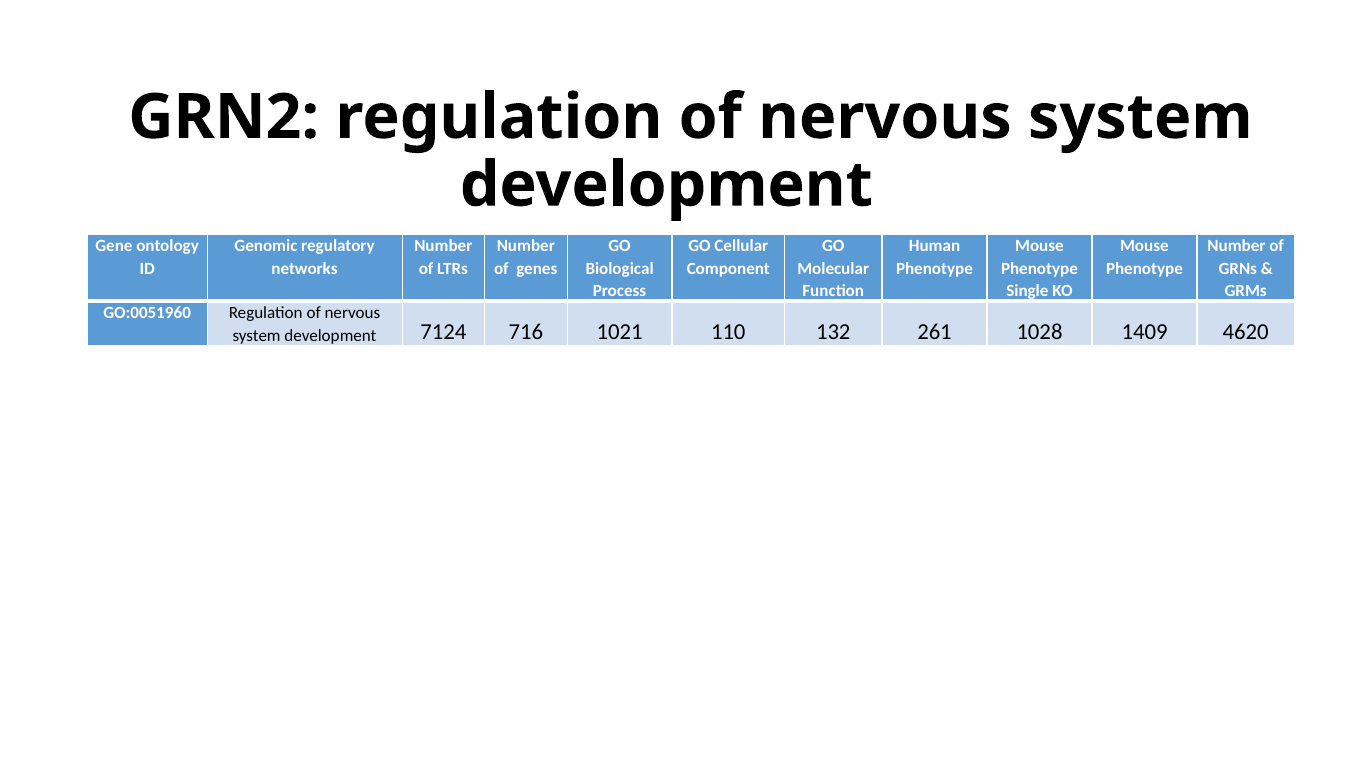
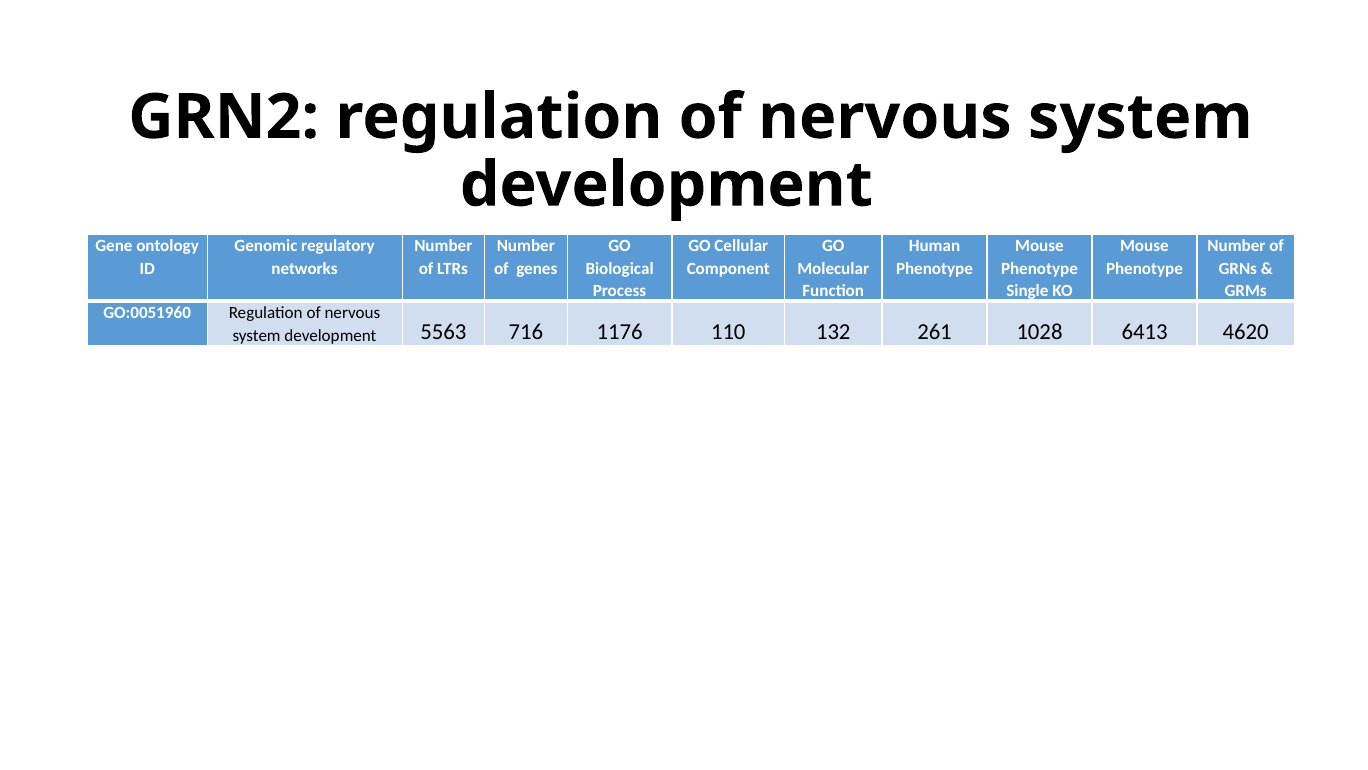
7124: 7124 -> 5563
1021: 1021 -> 1176
1409: 1409 -> 6413
